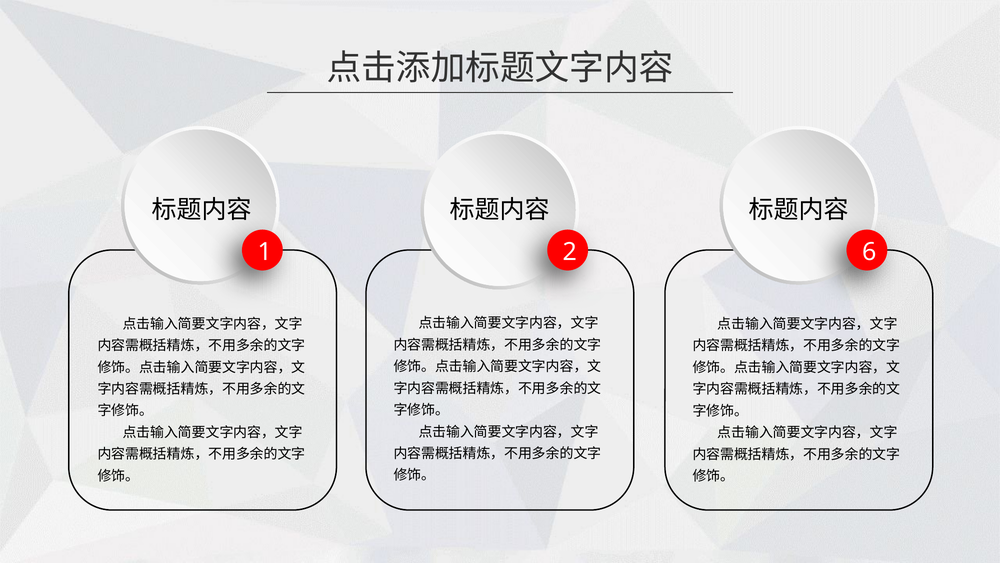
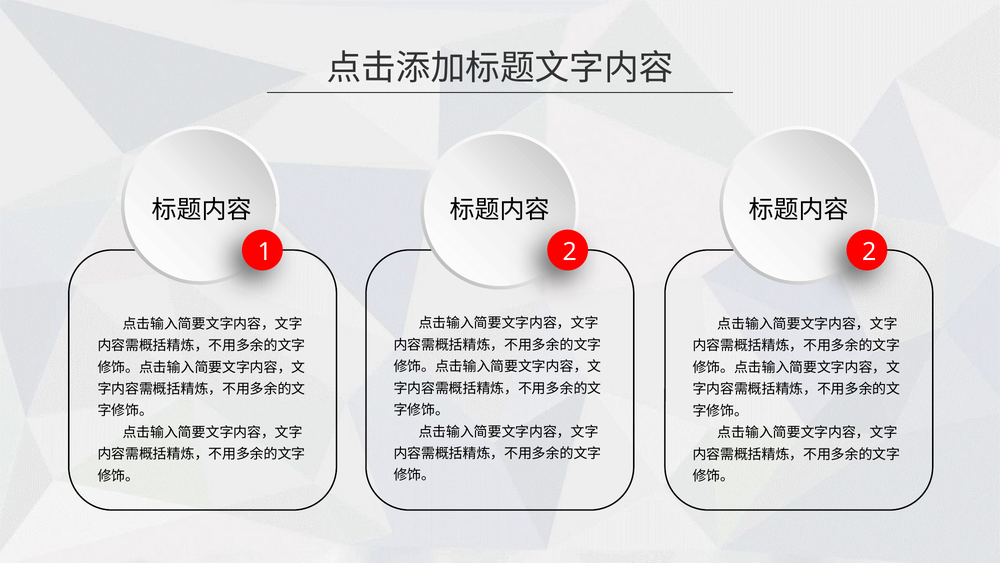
2 6: 6 -> 2
